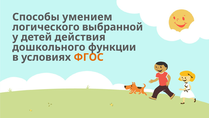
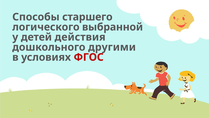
умением: умением -> старшего
функции: функции -> другими
ФГОС colour: orange -> red
